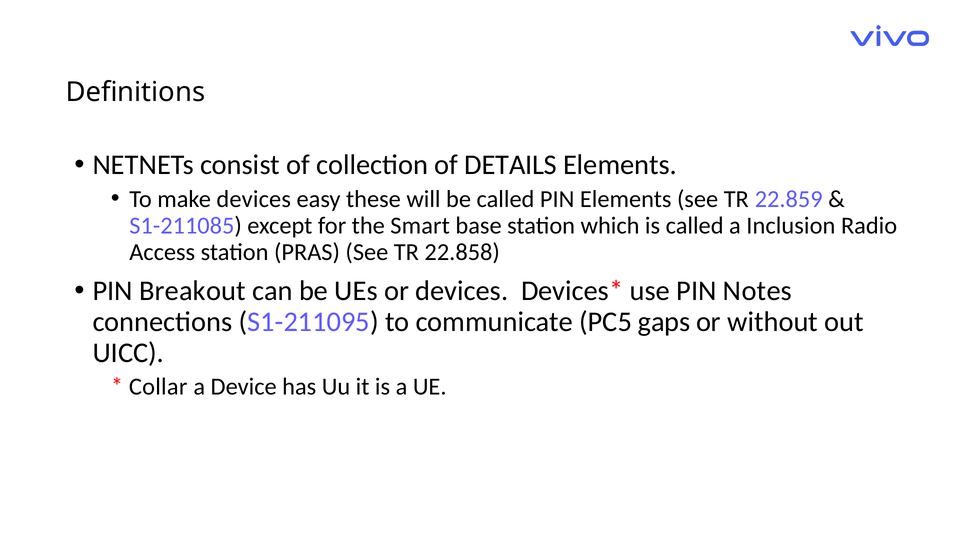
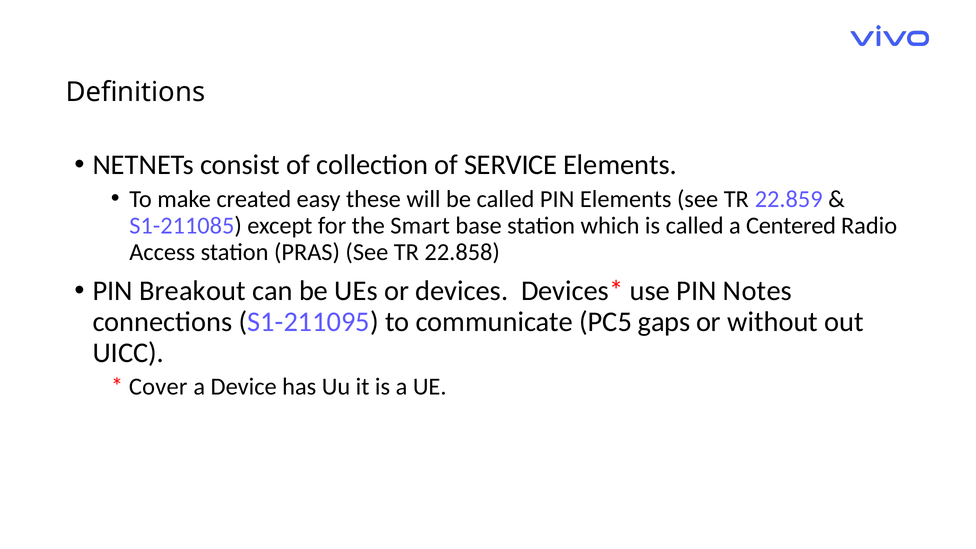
DETAILS: DETAILS -> SERVICE
make devices: devices -> created
Inclusion: Inclusion -> Centered
Collar: Collar -> Cover
